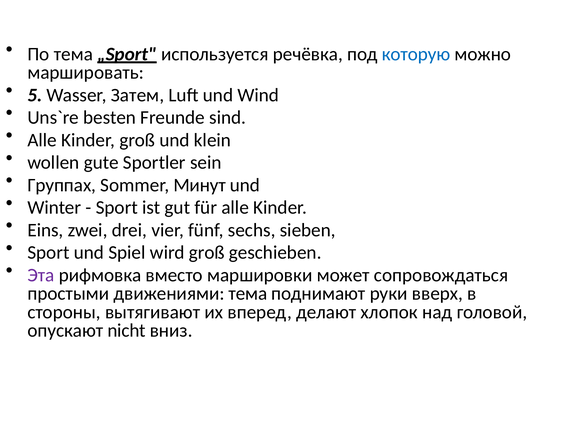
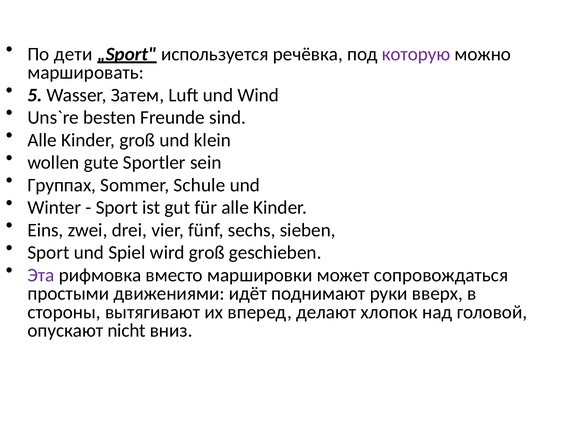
По тема: тема -> дети
которую colour: blue -> purple
Минут: Минут -> Schule
движениями тема: тема -> идёт
